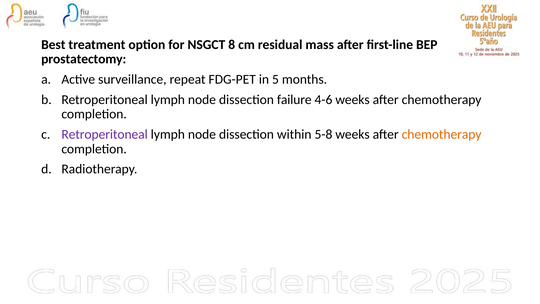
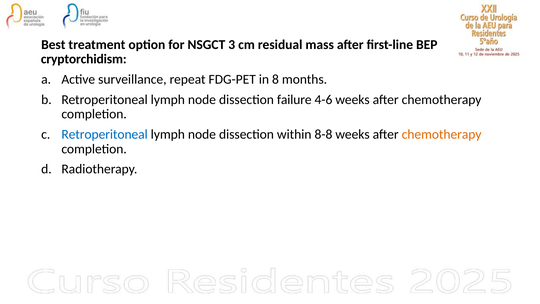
8: 8 -> 3
prostatectomy: prostatectomy -> cryptorchidism
5: 5 -> 8
Retroperitoneal at (105, 134) colour: purple -> blue
5-8: 5-8 -> 8-8
